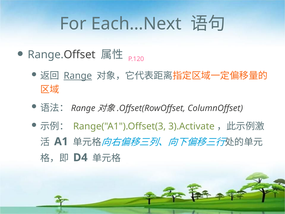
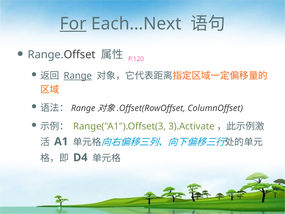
For underline: none -> present
